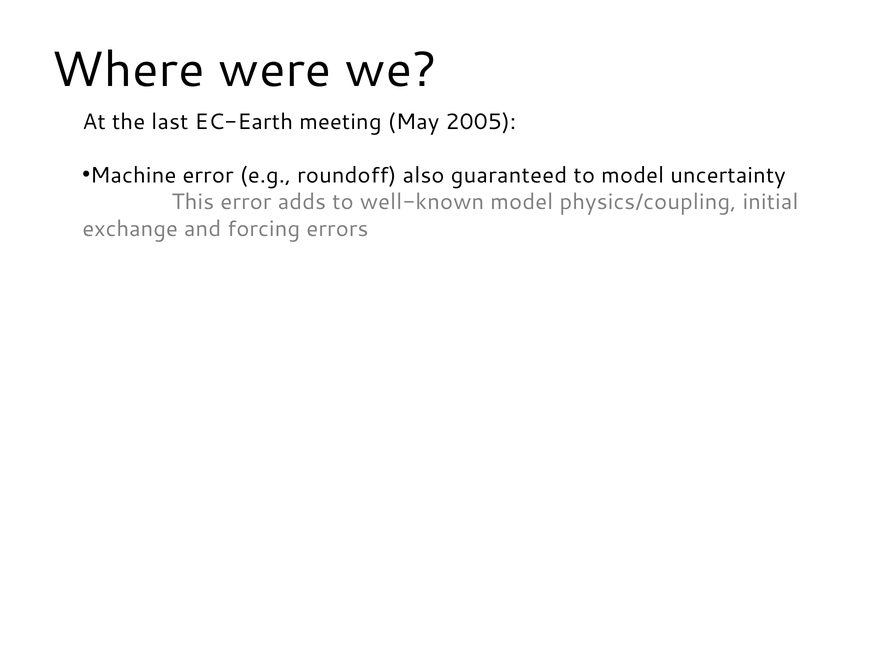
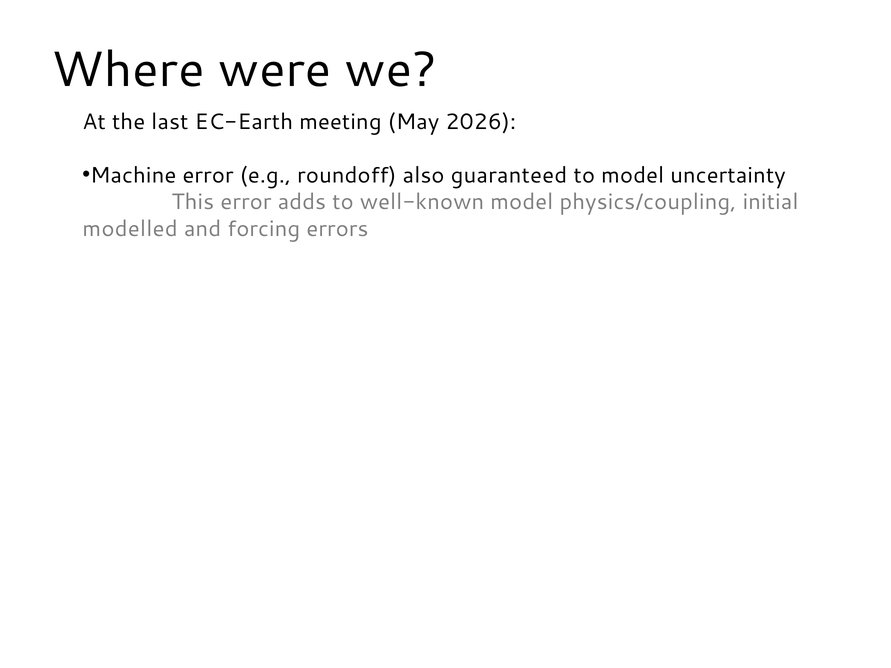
2005: 2005 -> 2026
exchange: exchange -> modelled
